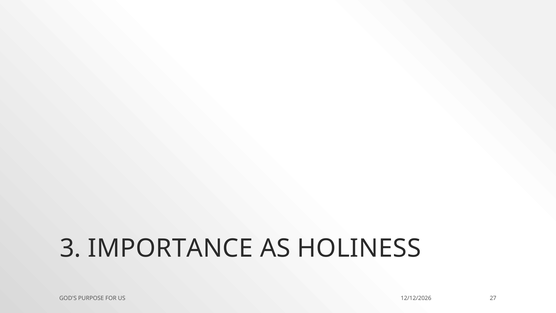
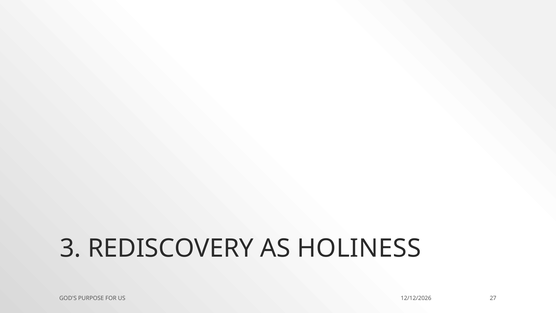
IMPORTANCE: IMPORTANCE -> REDISCOVERY
